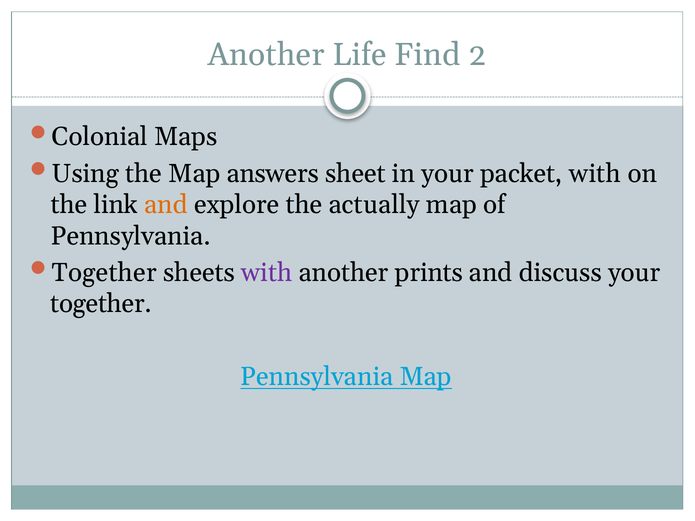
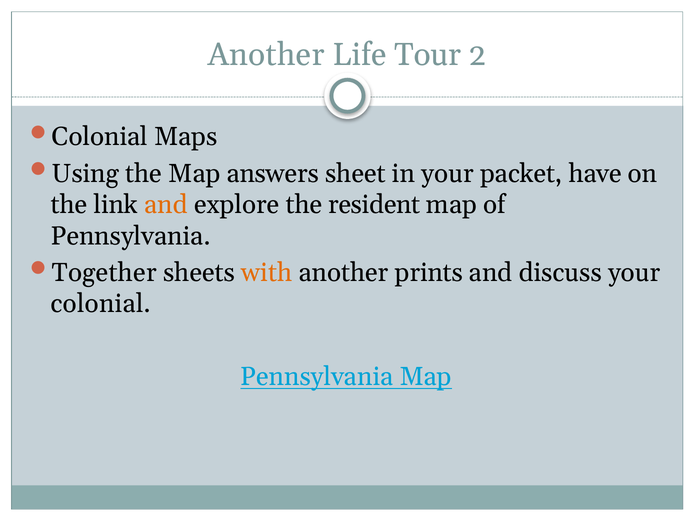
Find: Find -> Tour
packet with: with -> have
actually: actually -> resident
with at (267, 273) colour: purple -> orange
together at (101, 304): together -> colonial
